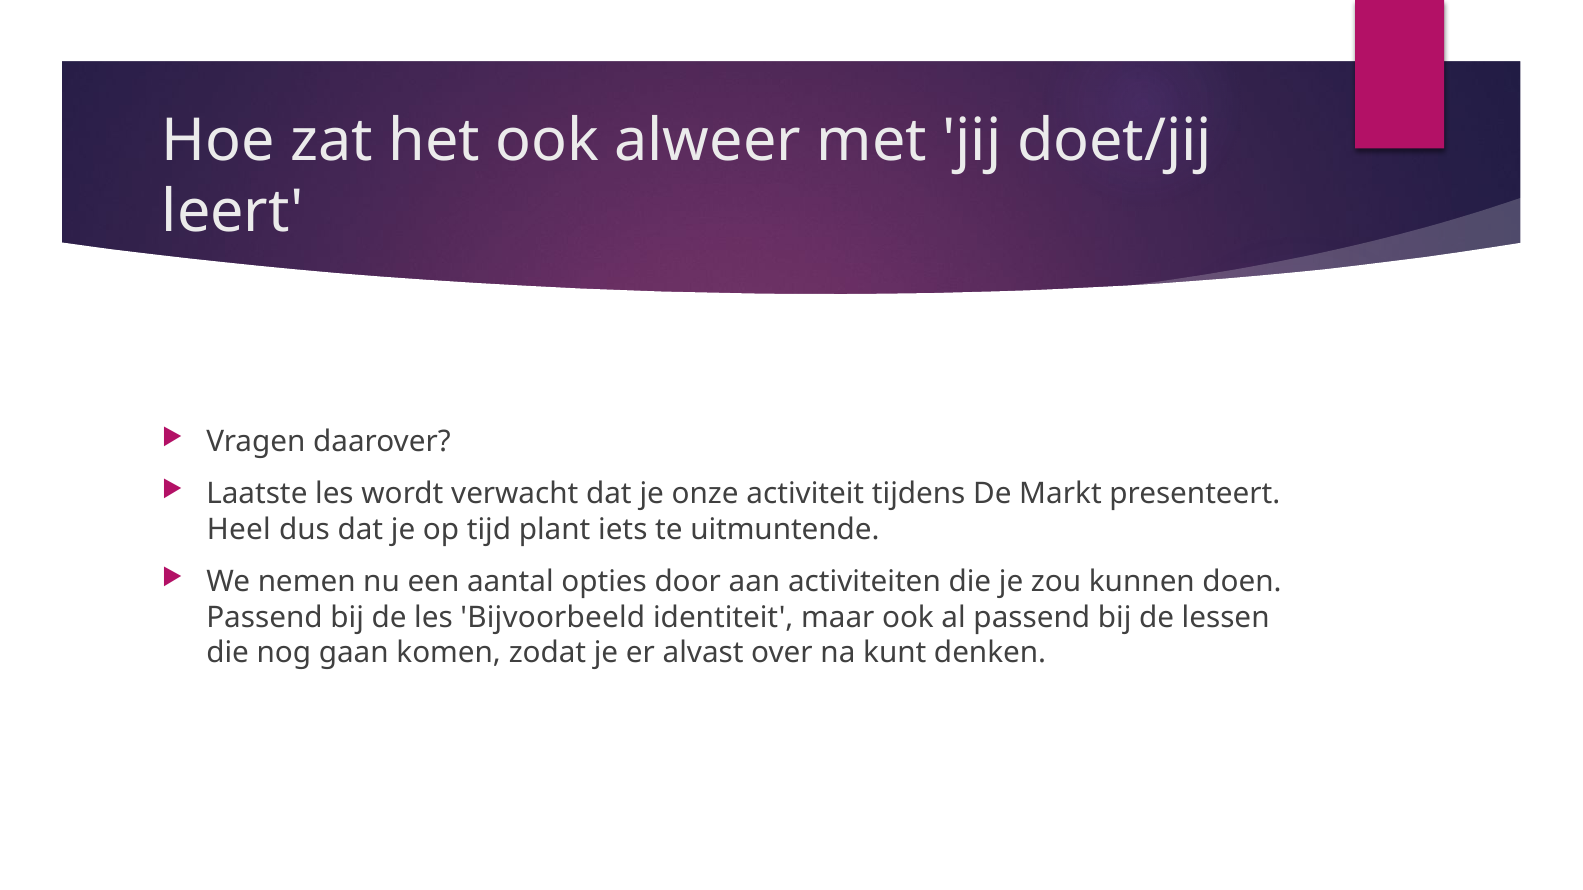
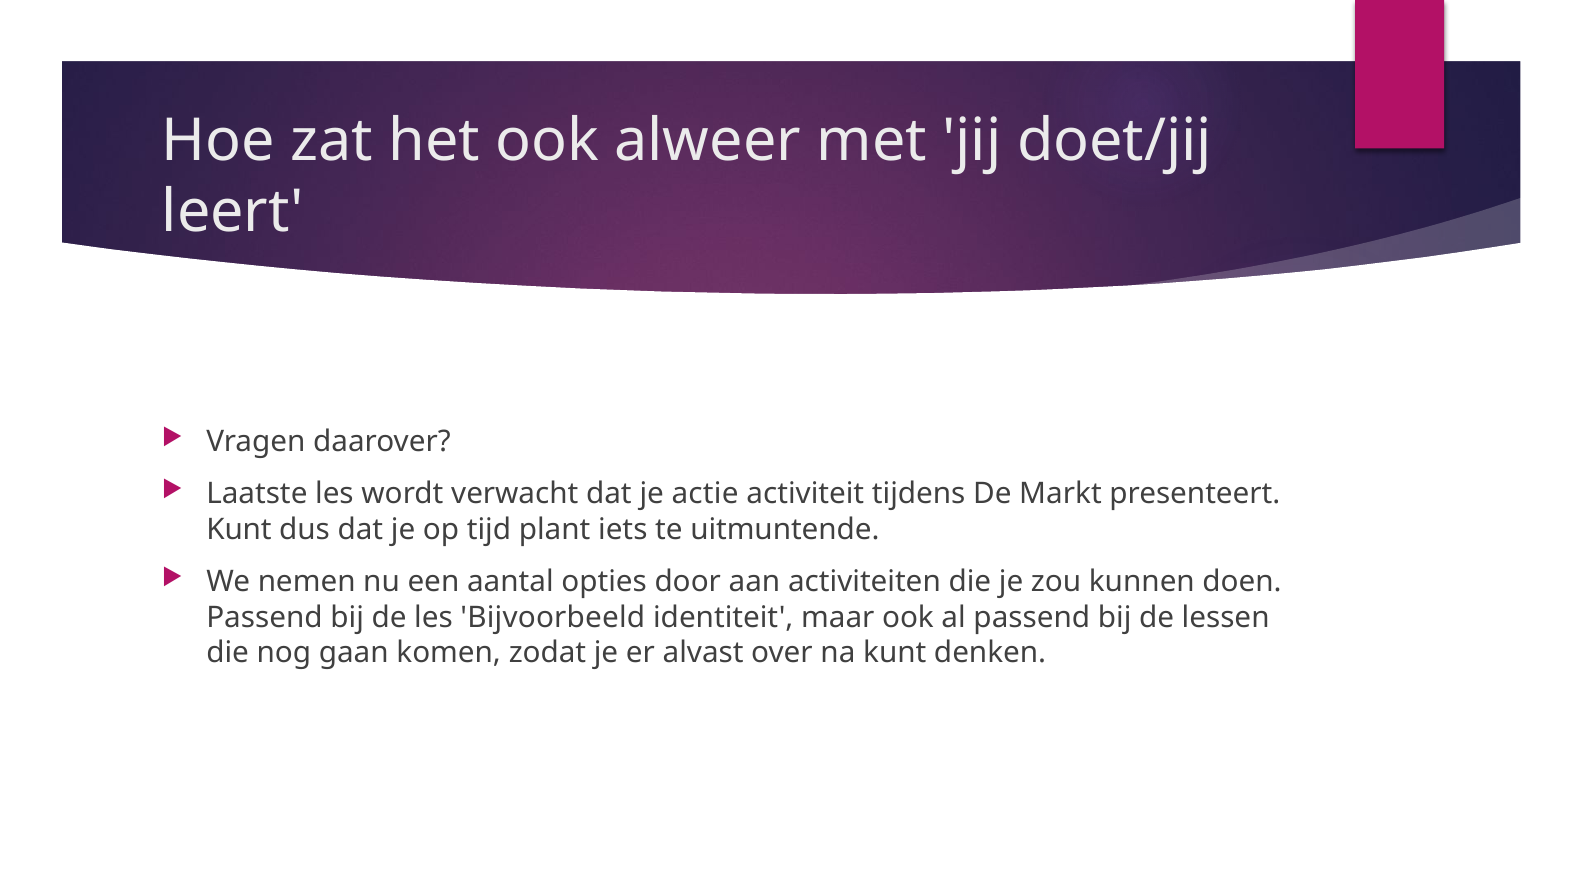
onze: onze -> actie
Heel at (239, 530): Heel -> Kunt
